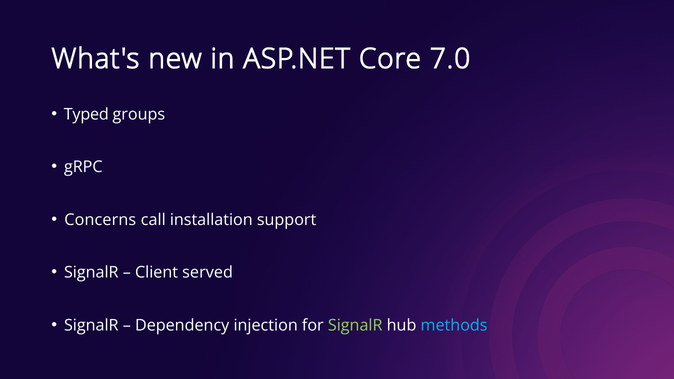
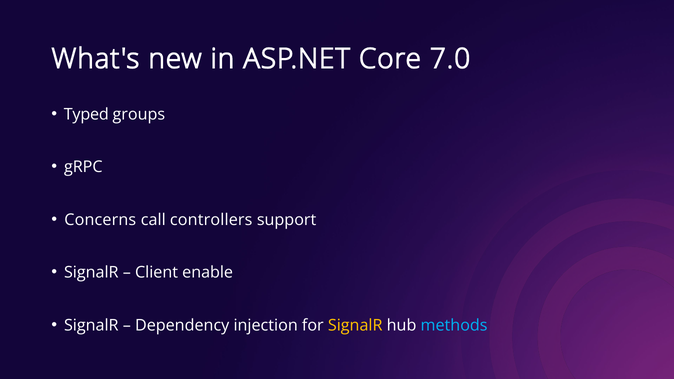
installation: installation -> controllers
served: served -> enable
SignalR at (355, 325) colour: light green -> yellow
